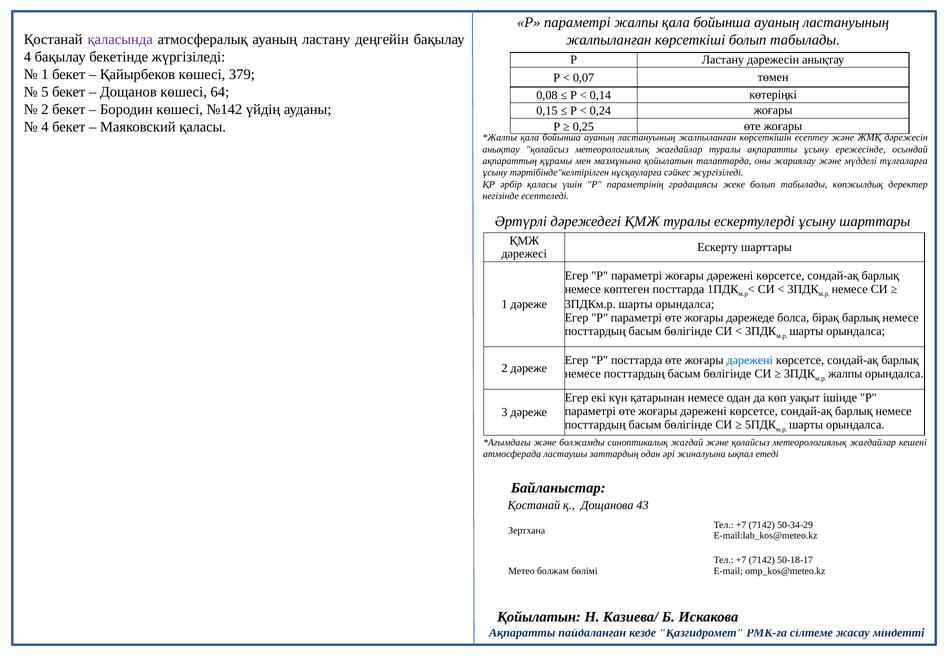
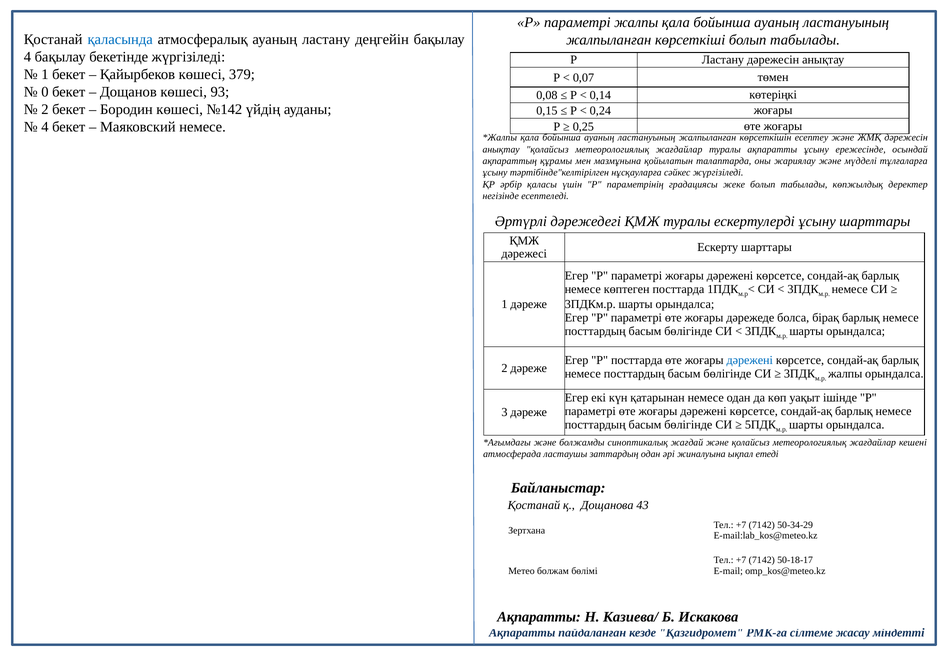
қаласында colour: purple -> blue
5: 5 -> 0
64: 64 -> 93
Маяковский қаласы: қаласы -> немесе
Қойылатын at (539, 617): Қойылатын -> Ақпаратты
